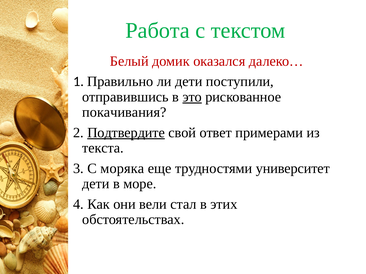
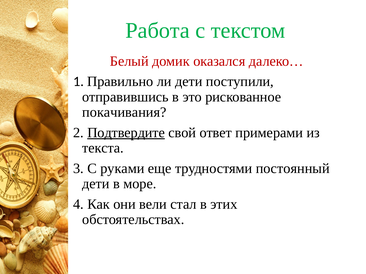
это underline: present -> none
моряка: моряка -> руками
университет: университет -> постоянный
